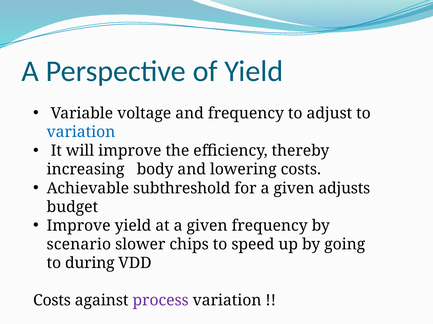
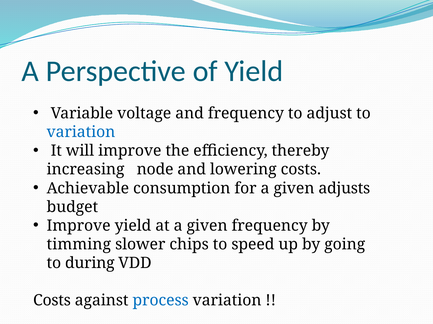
body: body -> node
subthreshold: subthreshold -> consumption
scenario: scenario -> timming
process colour: purple -> blue
